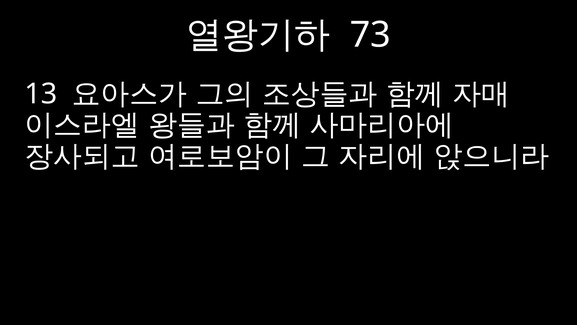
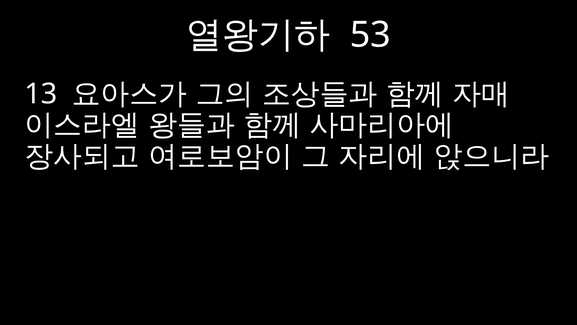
73: 73 -> 53
